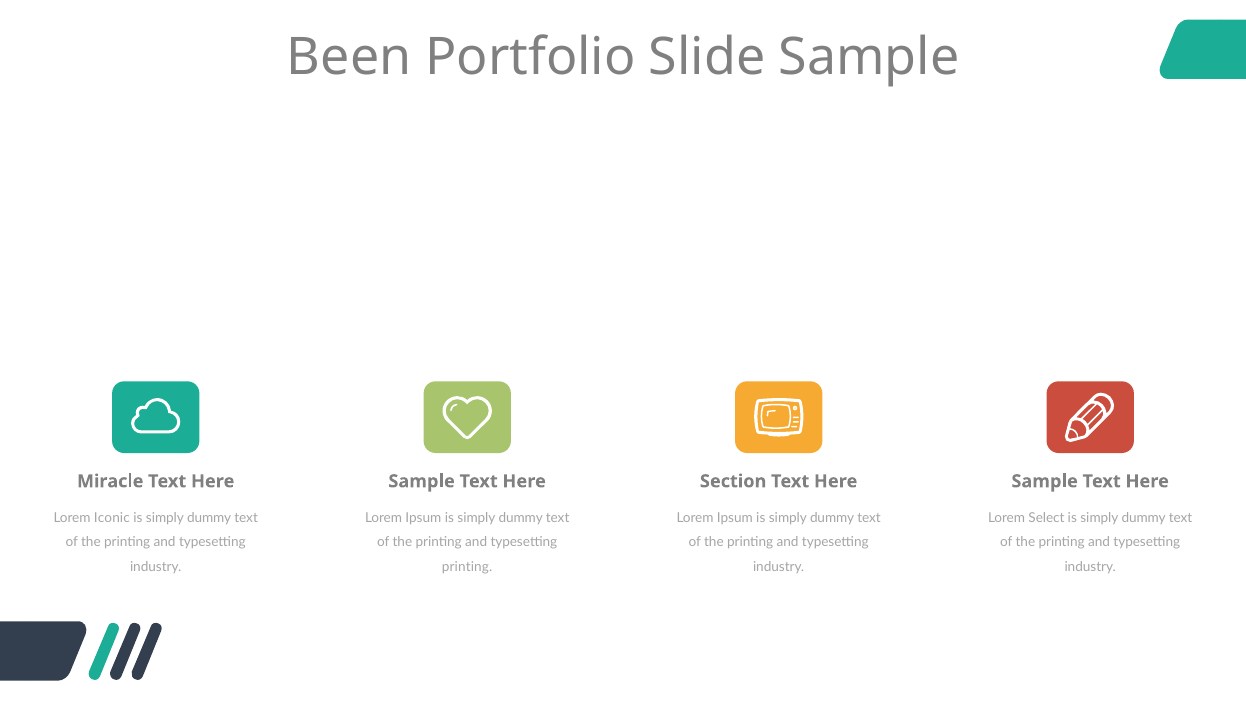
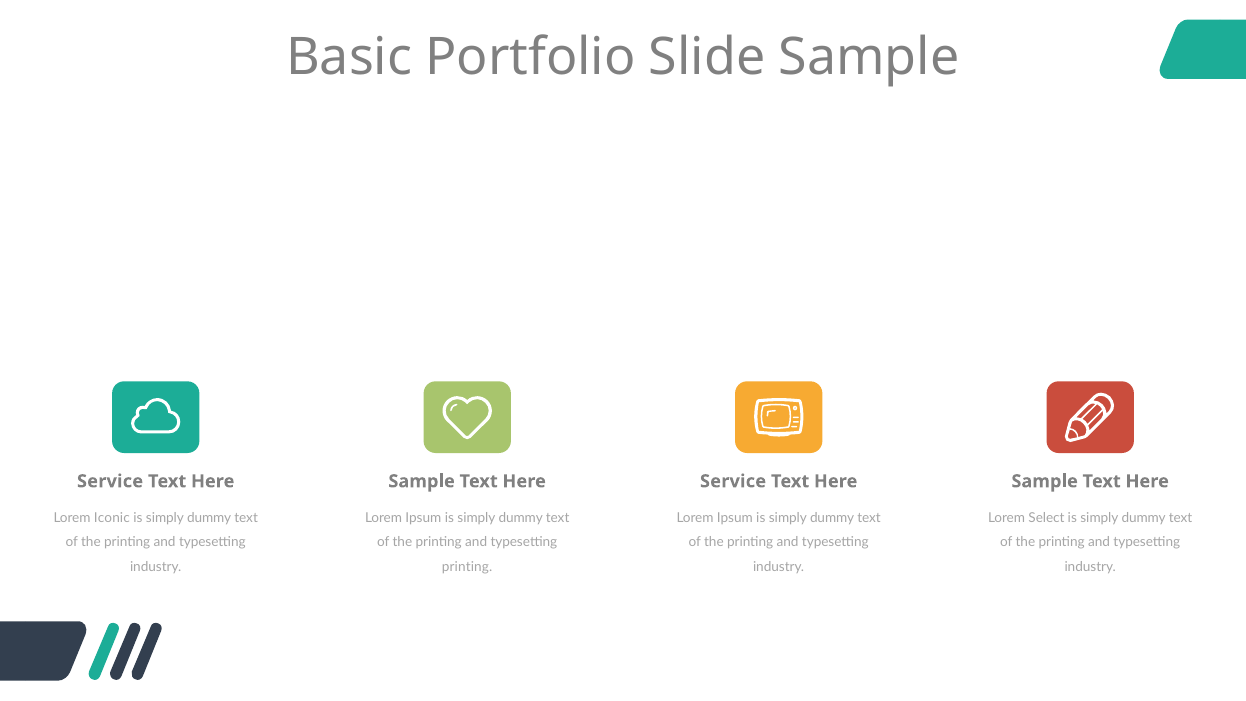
Been: Been -> Basic
Miracle at (110, 481): Miracle -> Service
Here Section: Section -> Service
